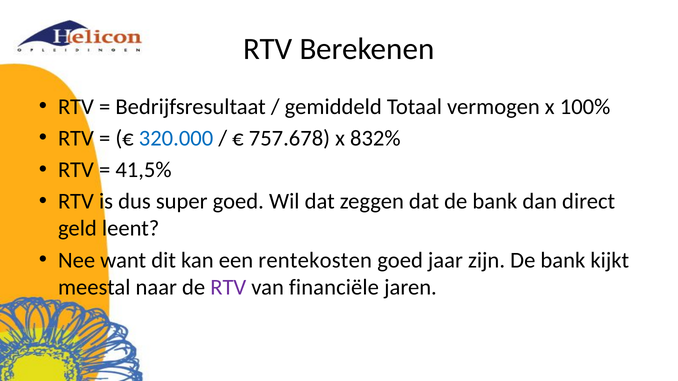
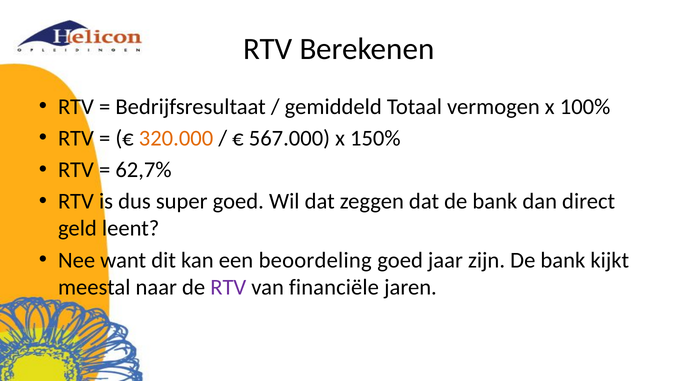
320.000 colour: blue -> orange
757.678: 757.678 -> 567.000
832%: 832% -> 150%
41,5%: 41,5% -> 62,7%
rentekosten: rentekosten -> beoordeling
